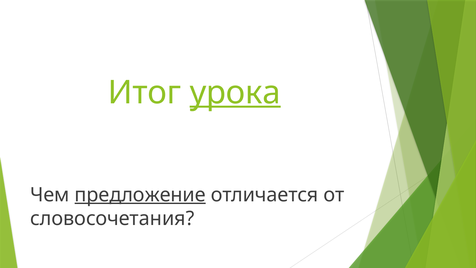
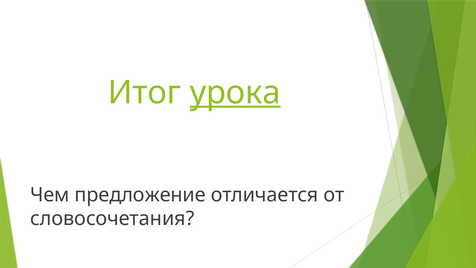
предложение underline: present -> none
